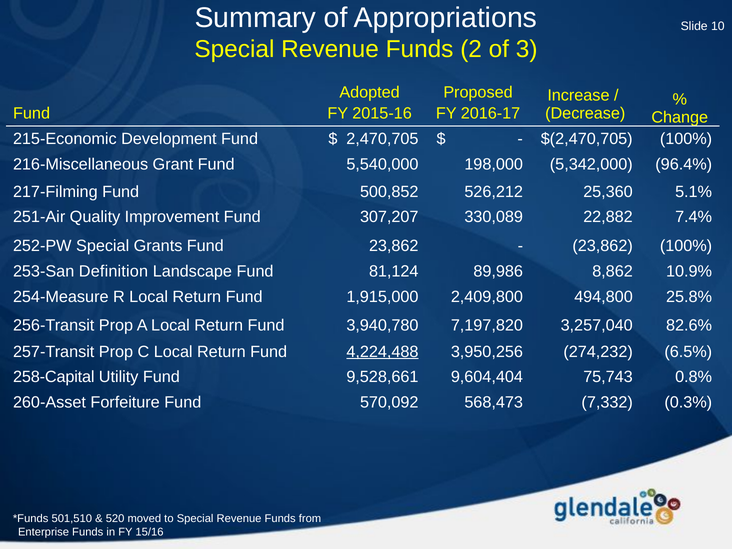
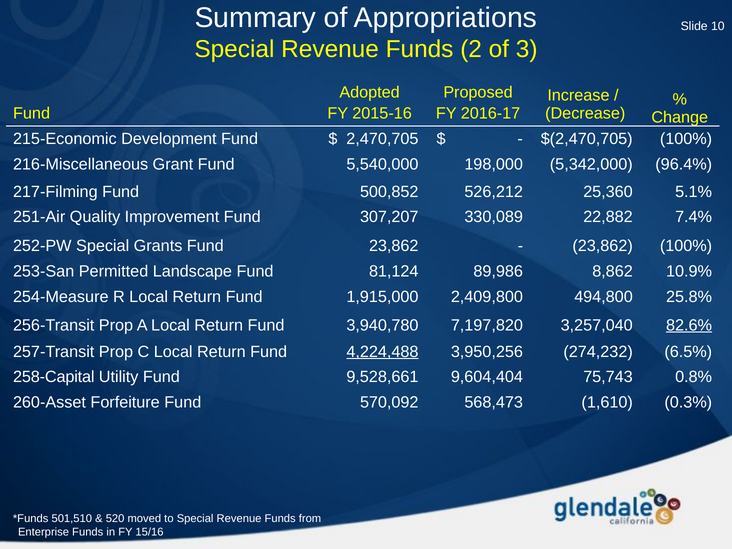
Definition: Definition -> Permitted
82.6% underline: none -> present
7,332: 7,332 -> 1,610
